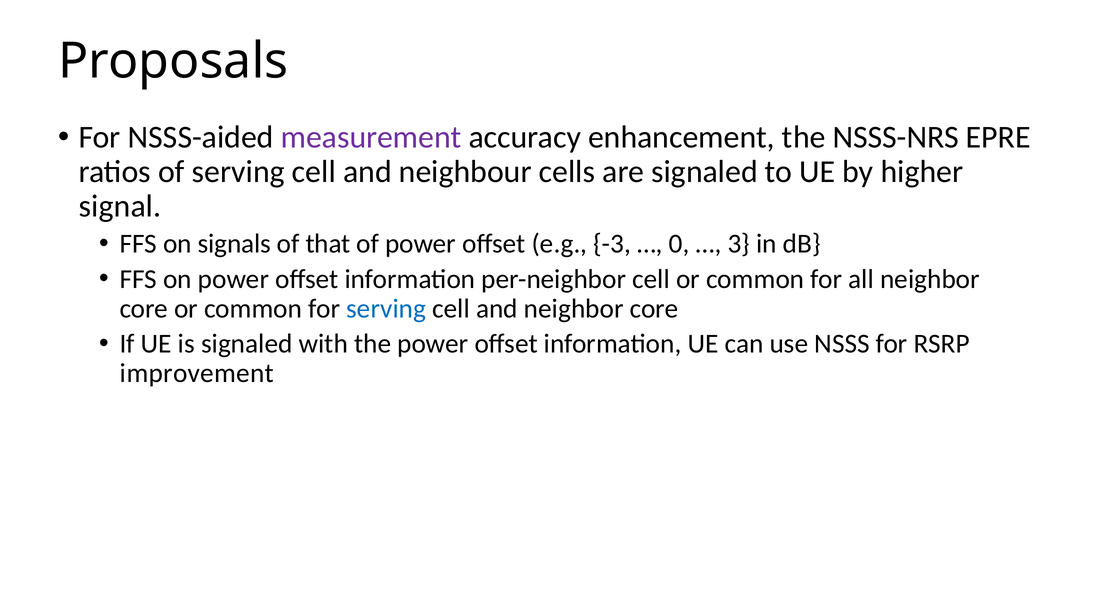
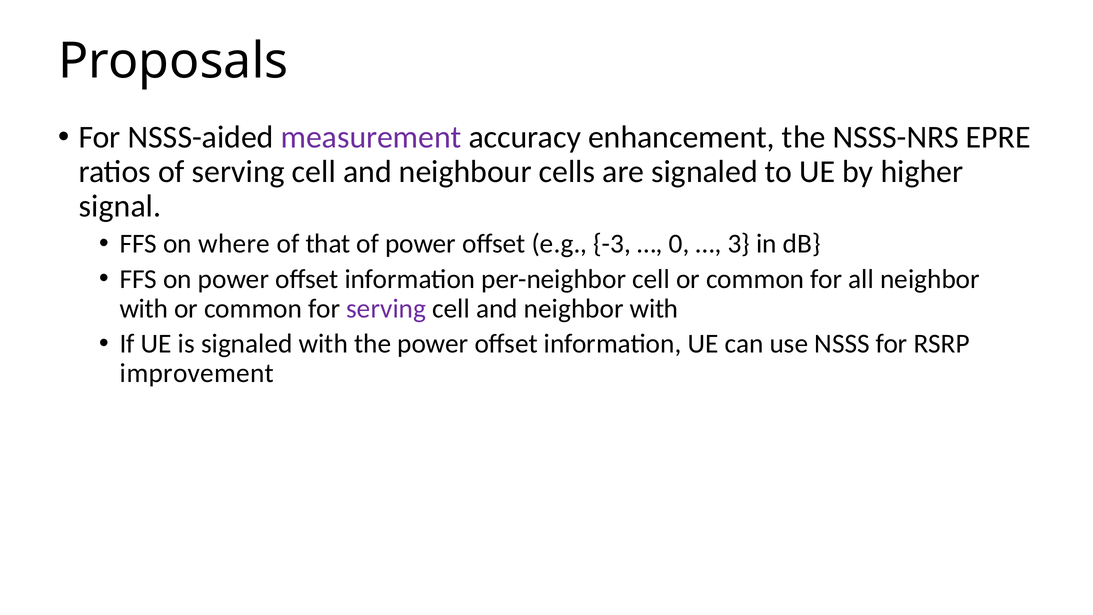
signals: signals -> where
core at (144, 308): core -> with
serving at (386, 308) colour: blue -> purple
and neighbor core: core -> with
